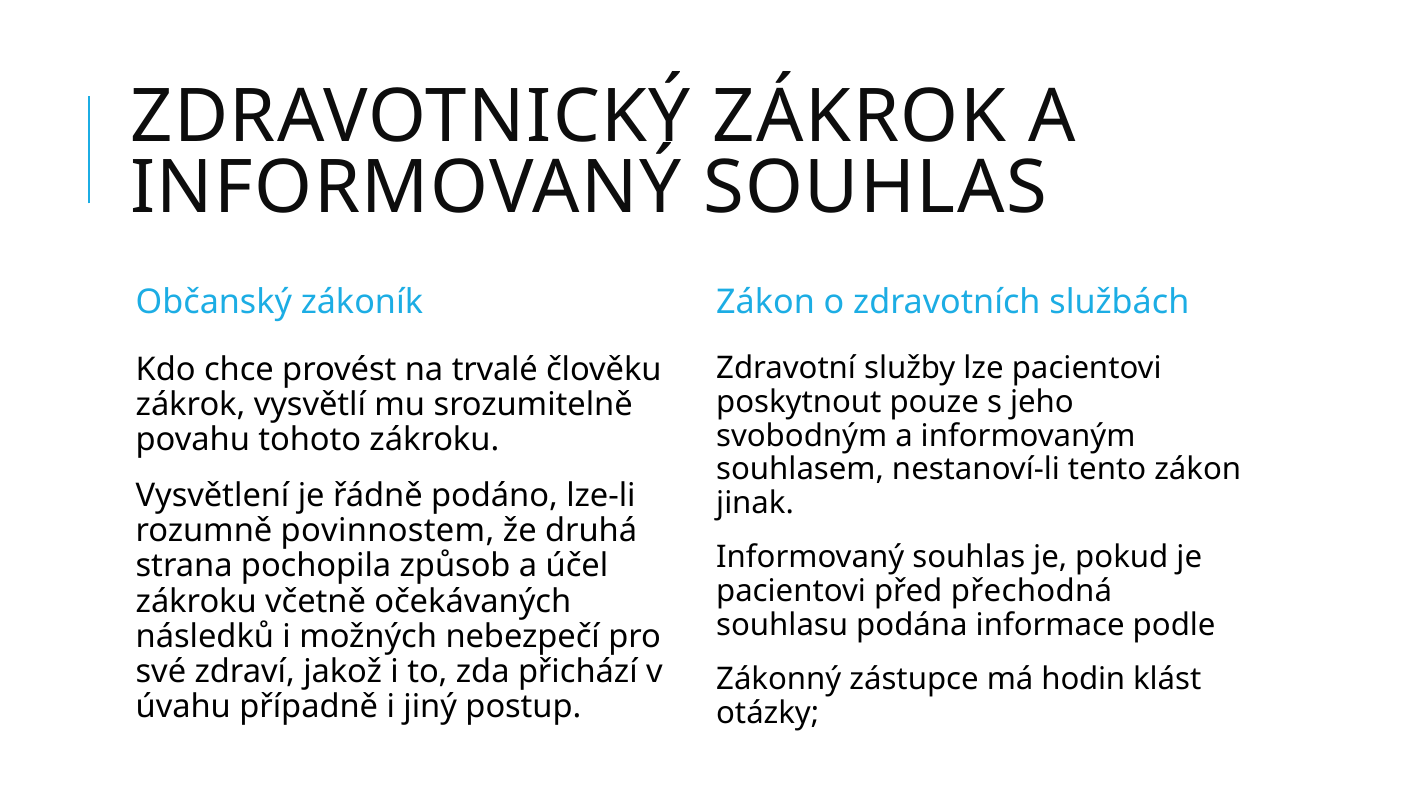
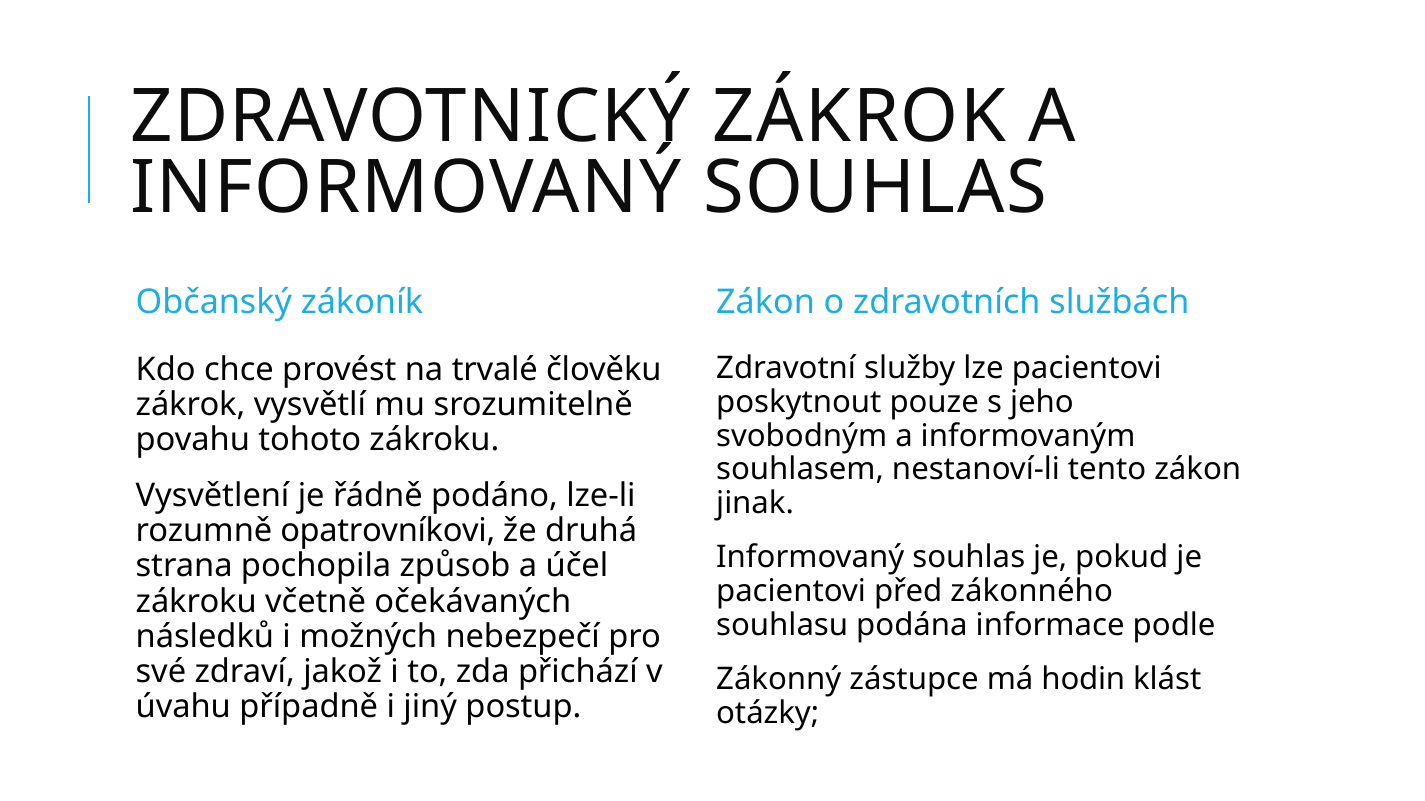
povinnostem: povinnostem -> opatrovníkovi
přechodná: přechodná -> zákonného
